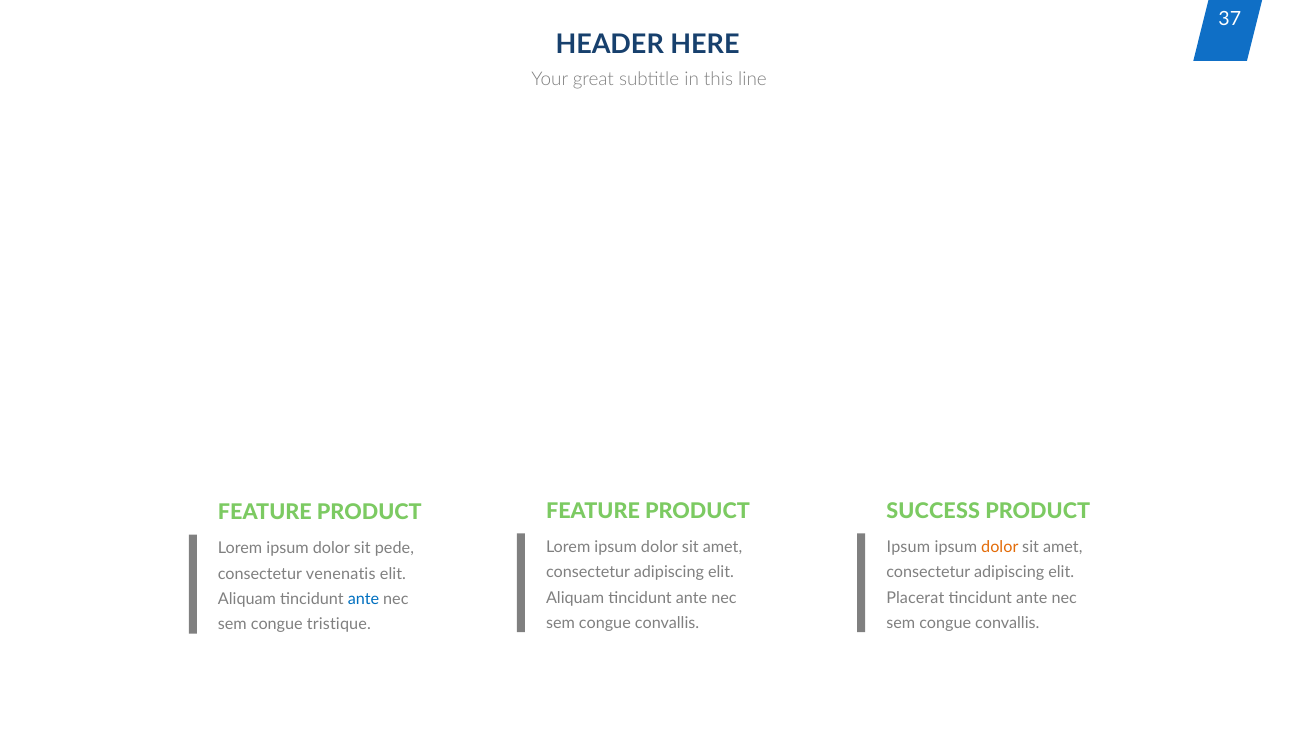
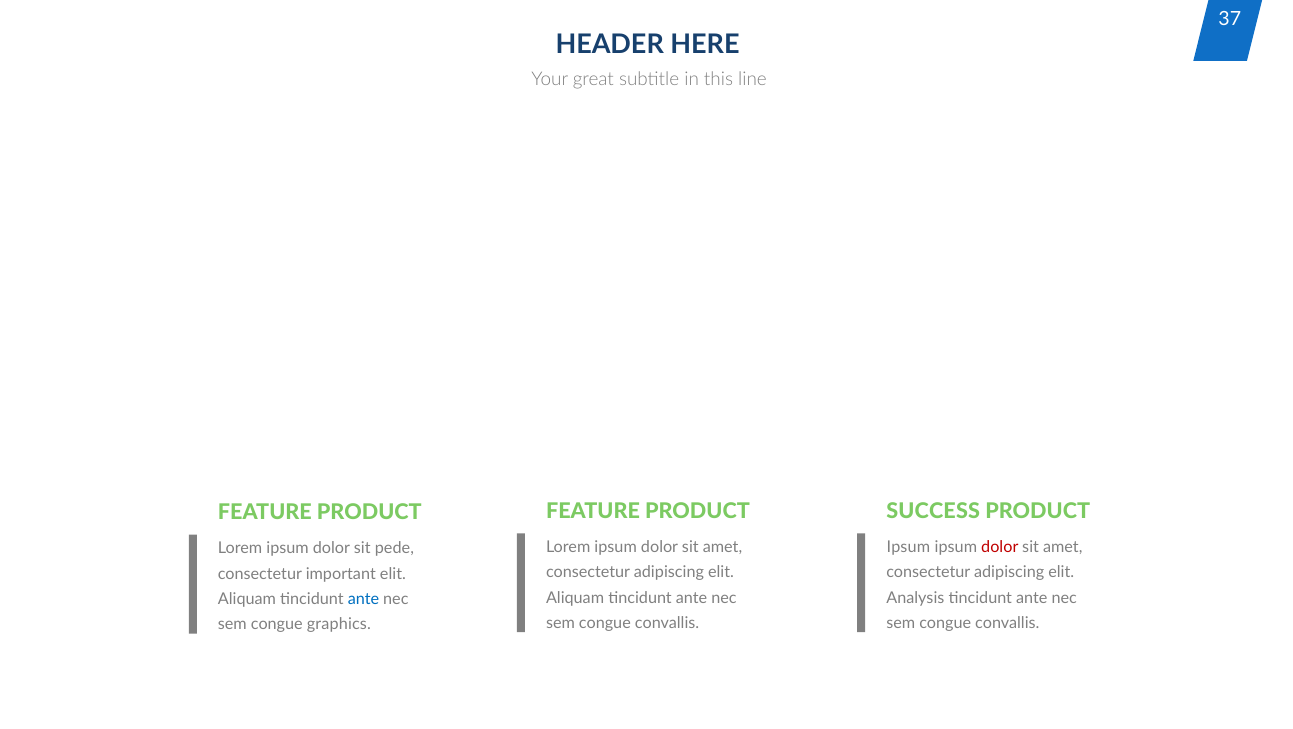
dolor at (1000, 547) colour: orange -> red
venenatis: venenatis -> important
Placerat: Placerat -> Analysis
tristique: tristique -> graphics
